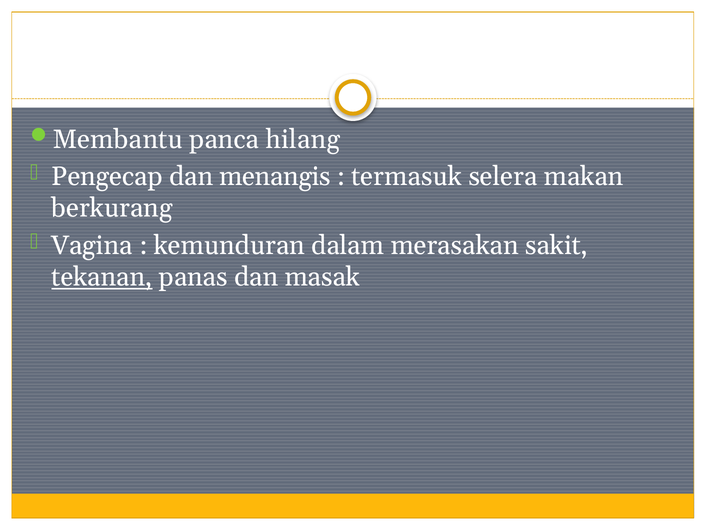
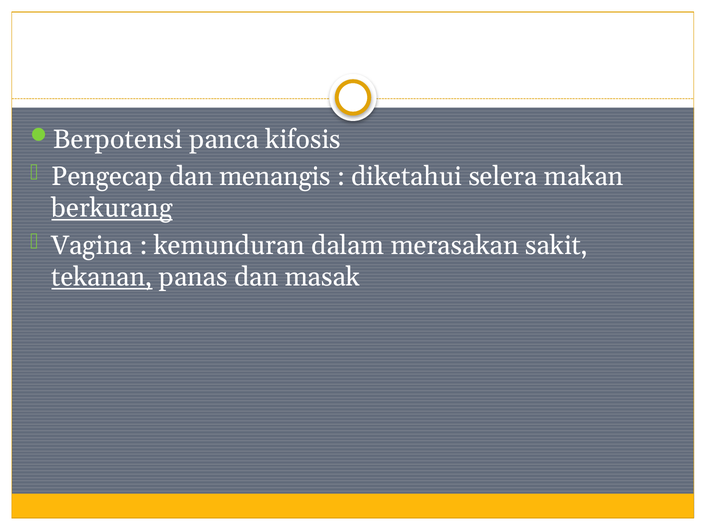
Membantu: Membantu -> Berpotensi
hilang: hilang -> kifosis
termasuk: termasuk -> diketahui
berkurang underline: none -> present
